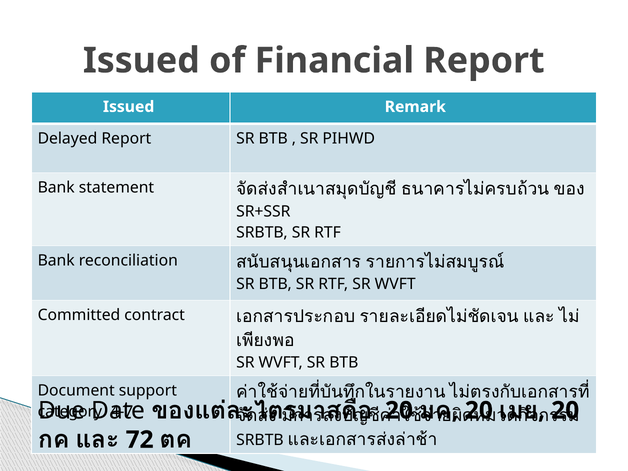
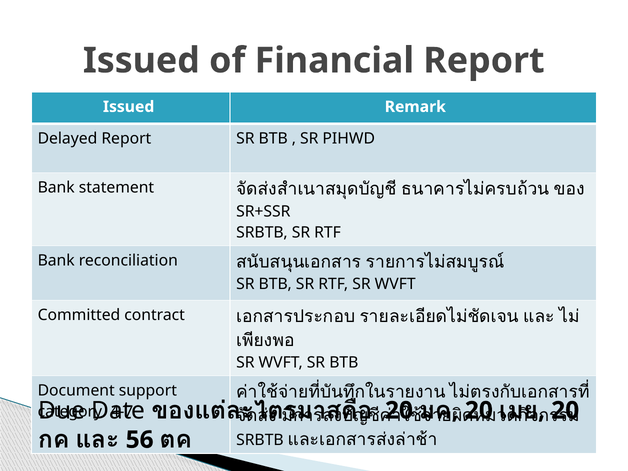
72: 72 -> 56
